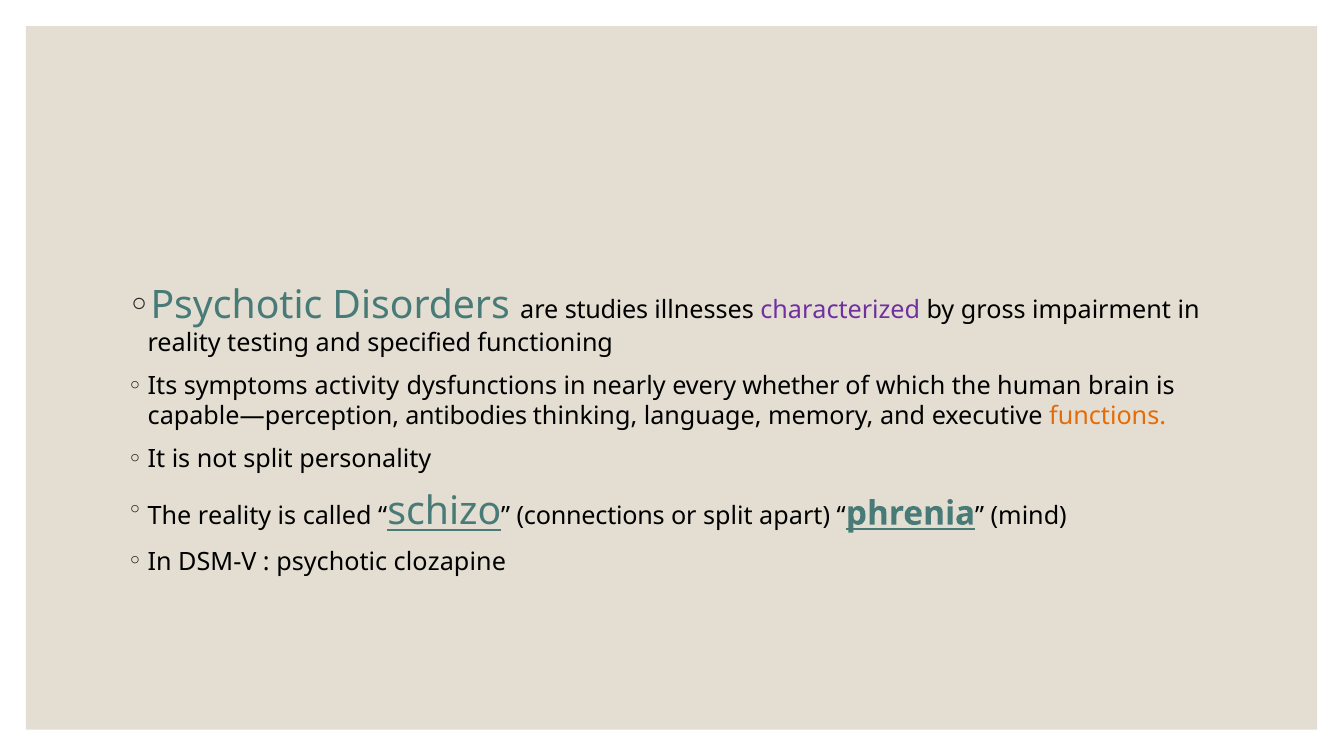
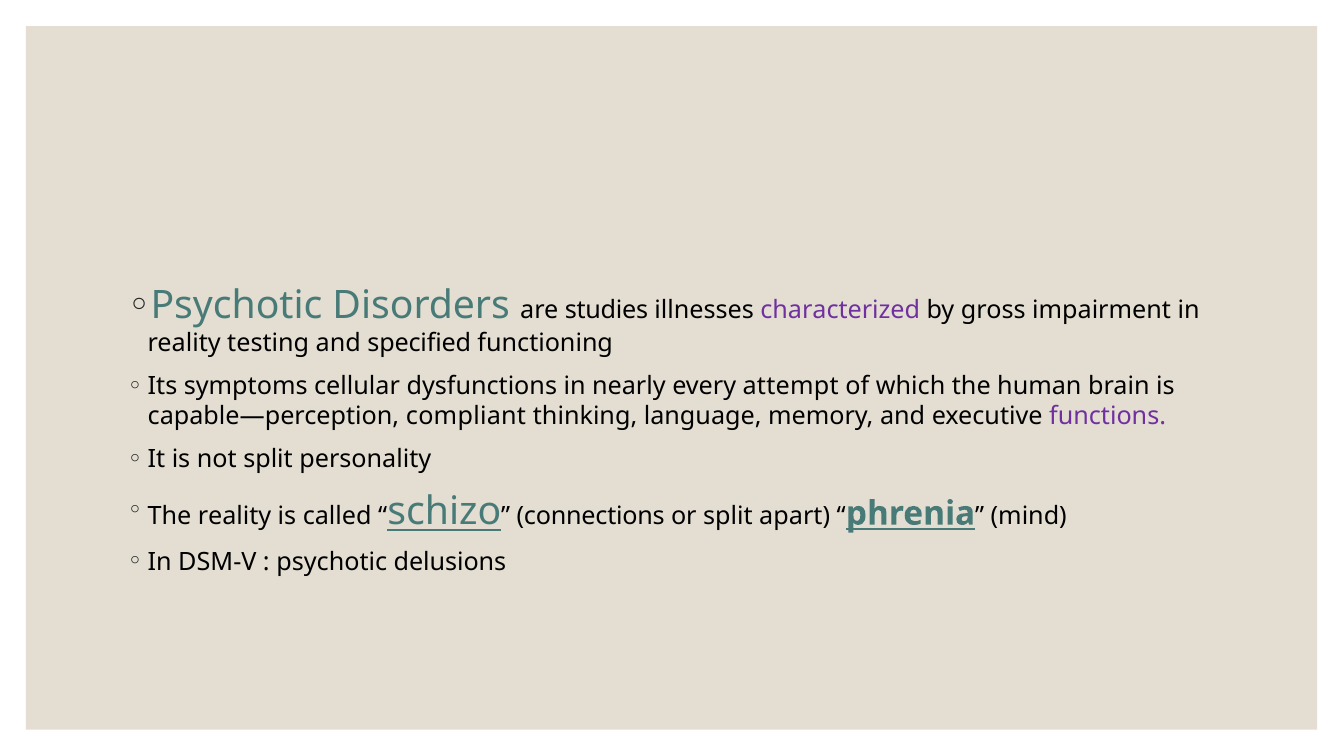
activity: activity -> cellular
whether: whether -> attempt
antibodies: antibodies -> compliant
functions colour: orange -> purple
clozapine: clozapine -> delusions
